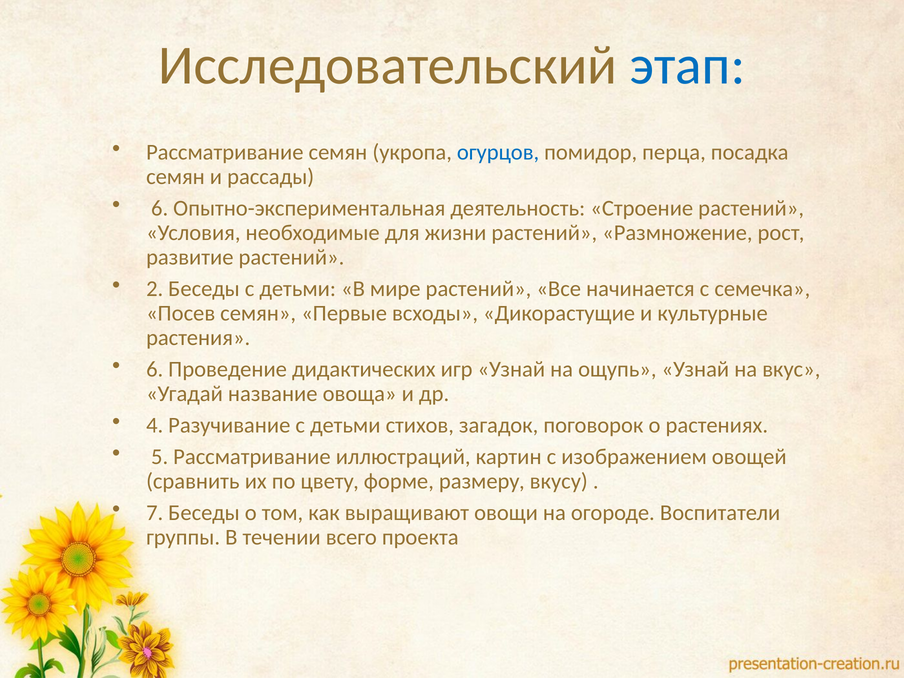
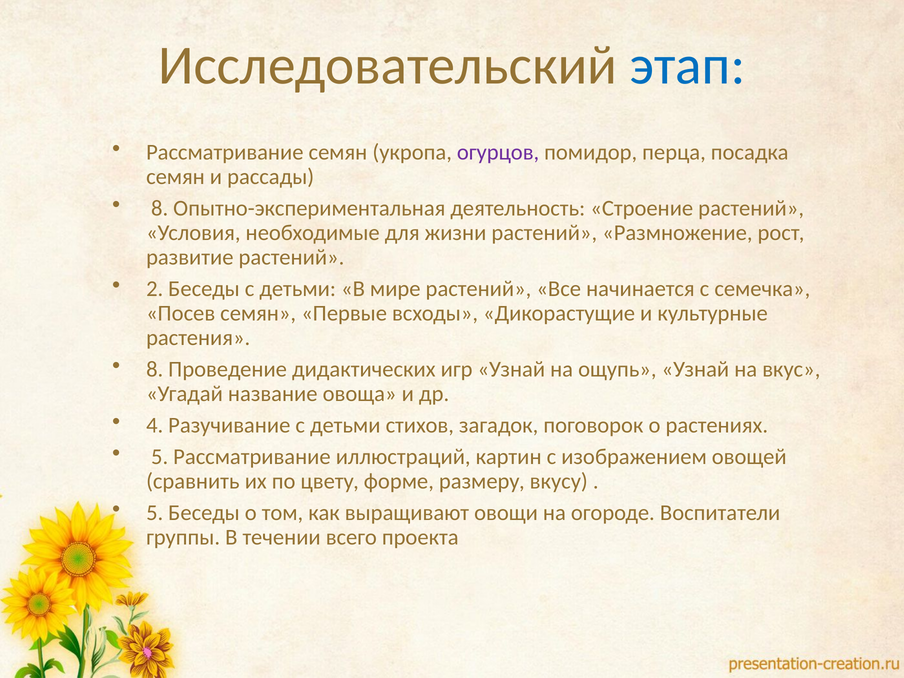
огурцов colour: blue -> purple
6 at (160, 208): 6 -> 8
6 at (155, 369): 6 -> 8
7 at (155, 513): 7 -> 5
